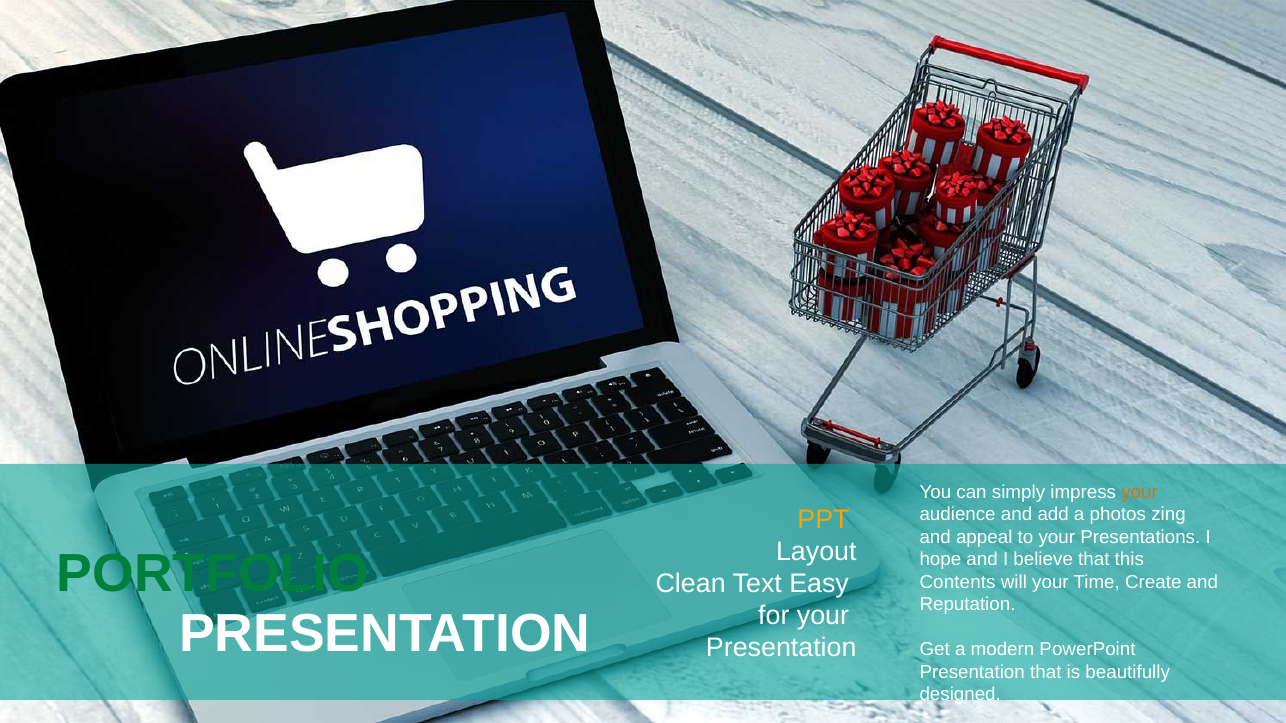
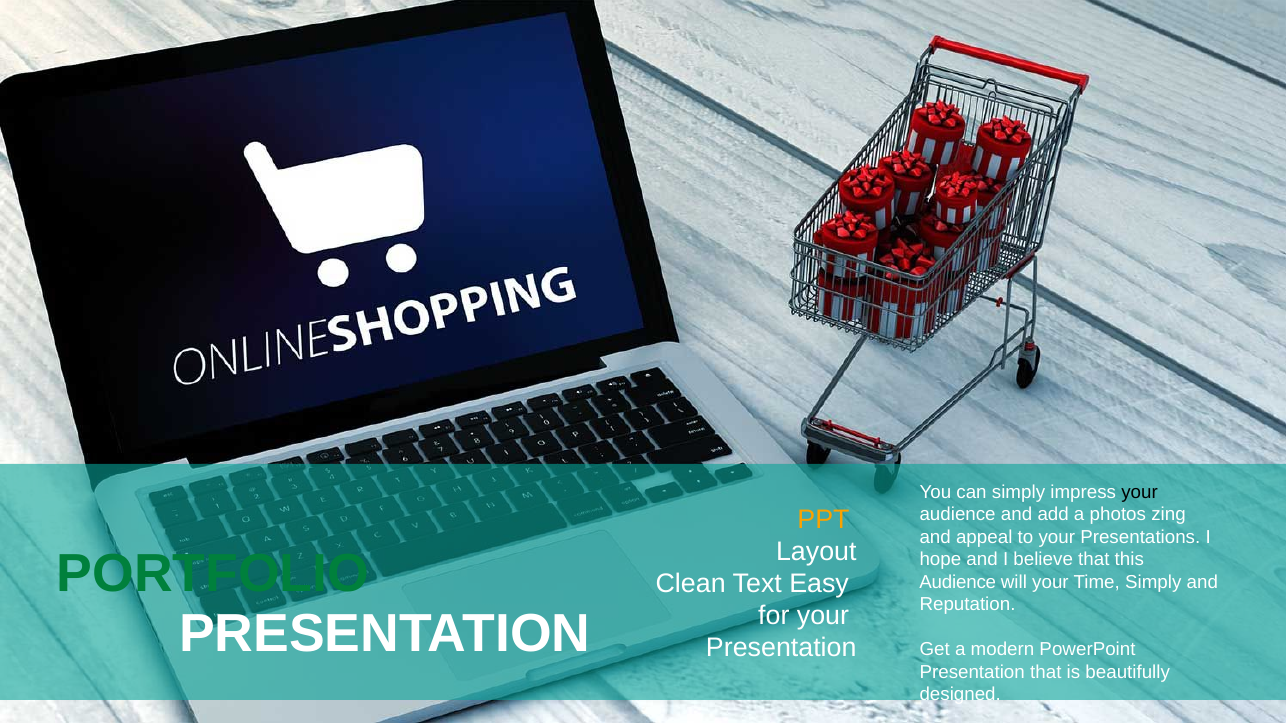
your at (1140, 492) colour: orange -> black
Contents at (958, 582): Contents -> Audience
Time Create: Create -> Simply
